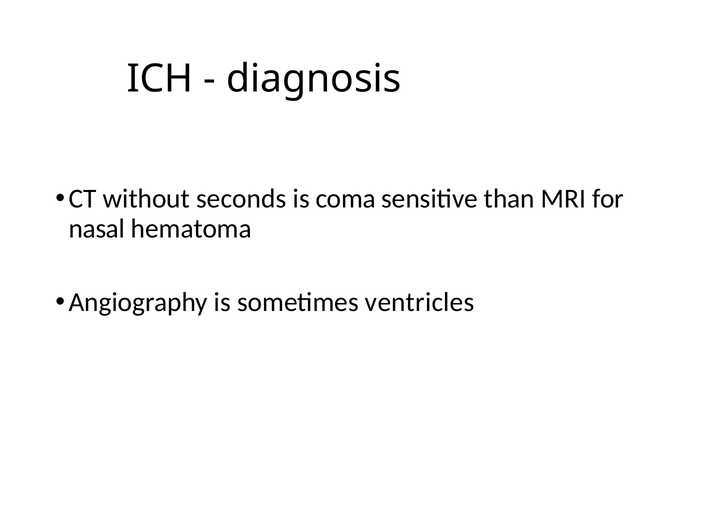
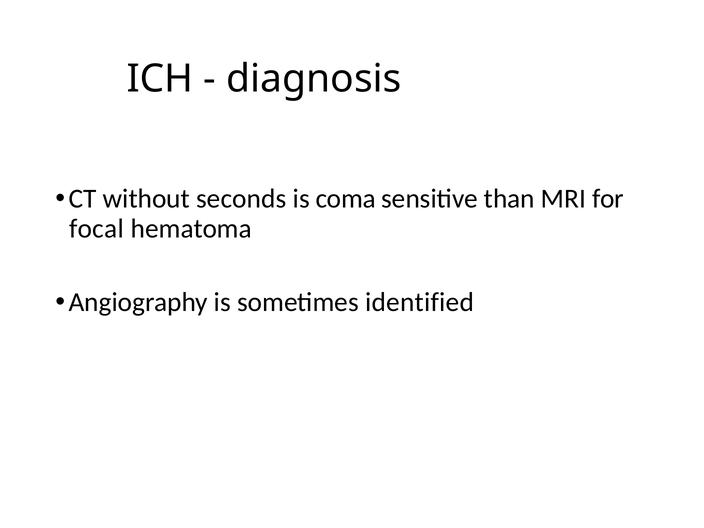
nasal: nasal -> focal
ventricles: ventricles -> identified
